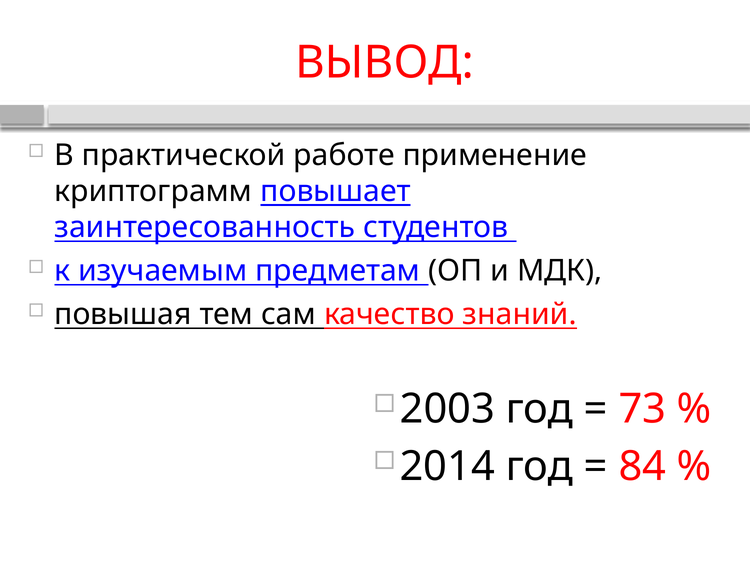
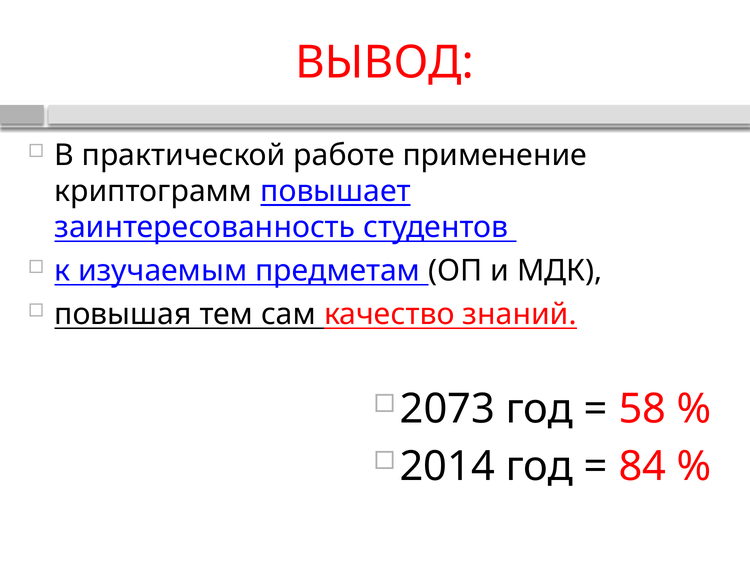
2003: 2003 -> 2073
73: 73 -> 58
